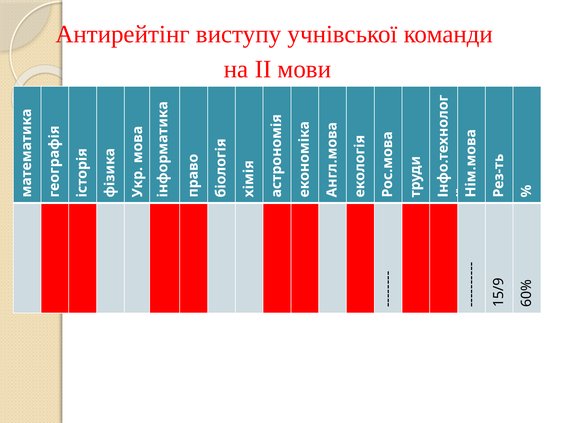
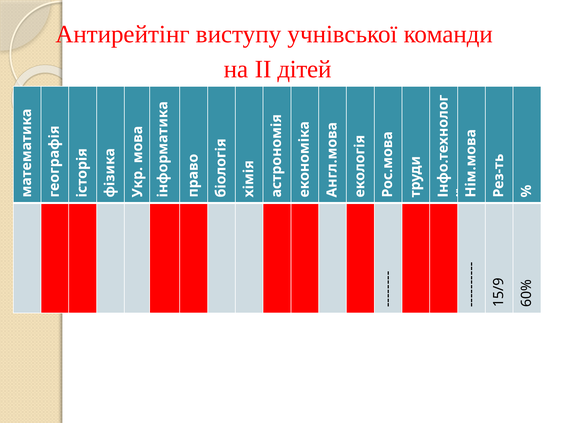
мови: мови -> дітей
